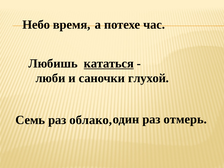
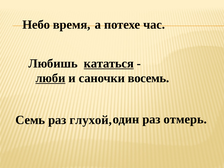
люби underline: none -> present
глухой: глухой -> восемь
облако: облако -> глухой
